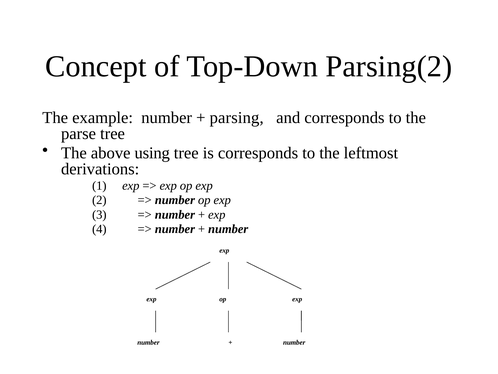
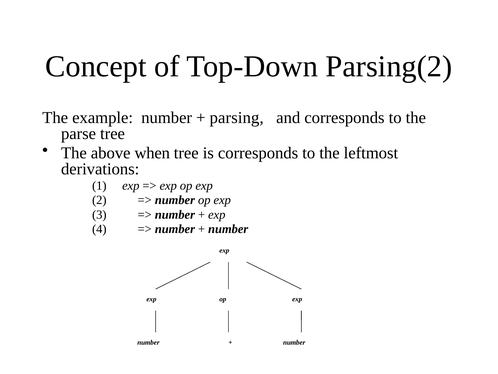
using: using -> when
